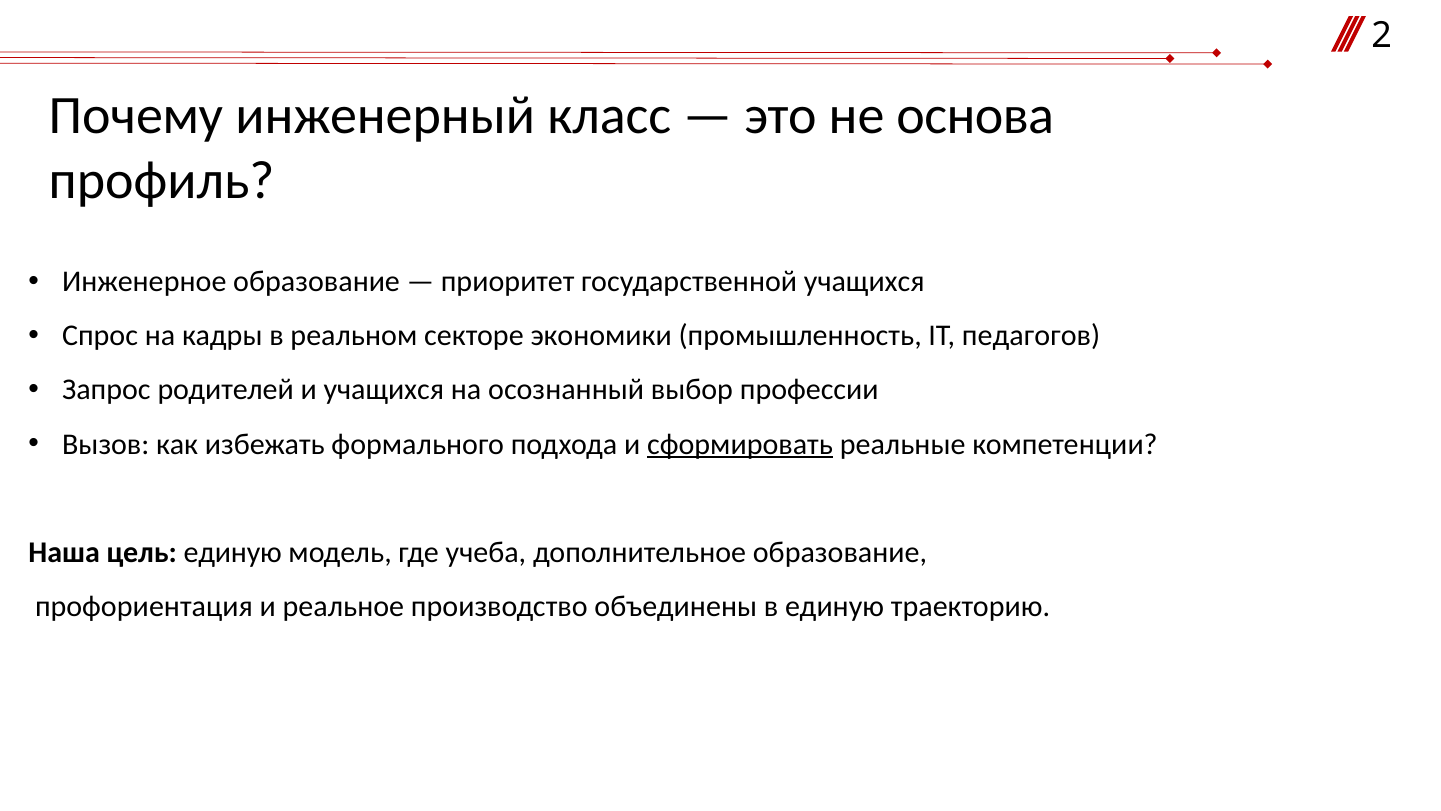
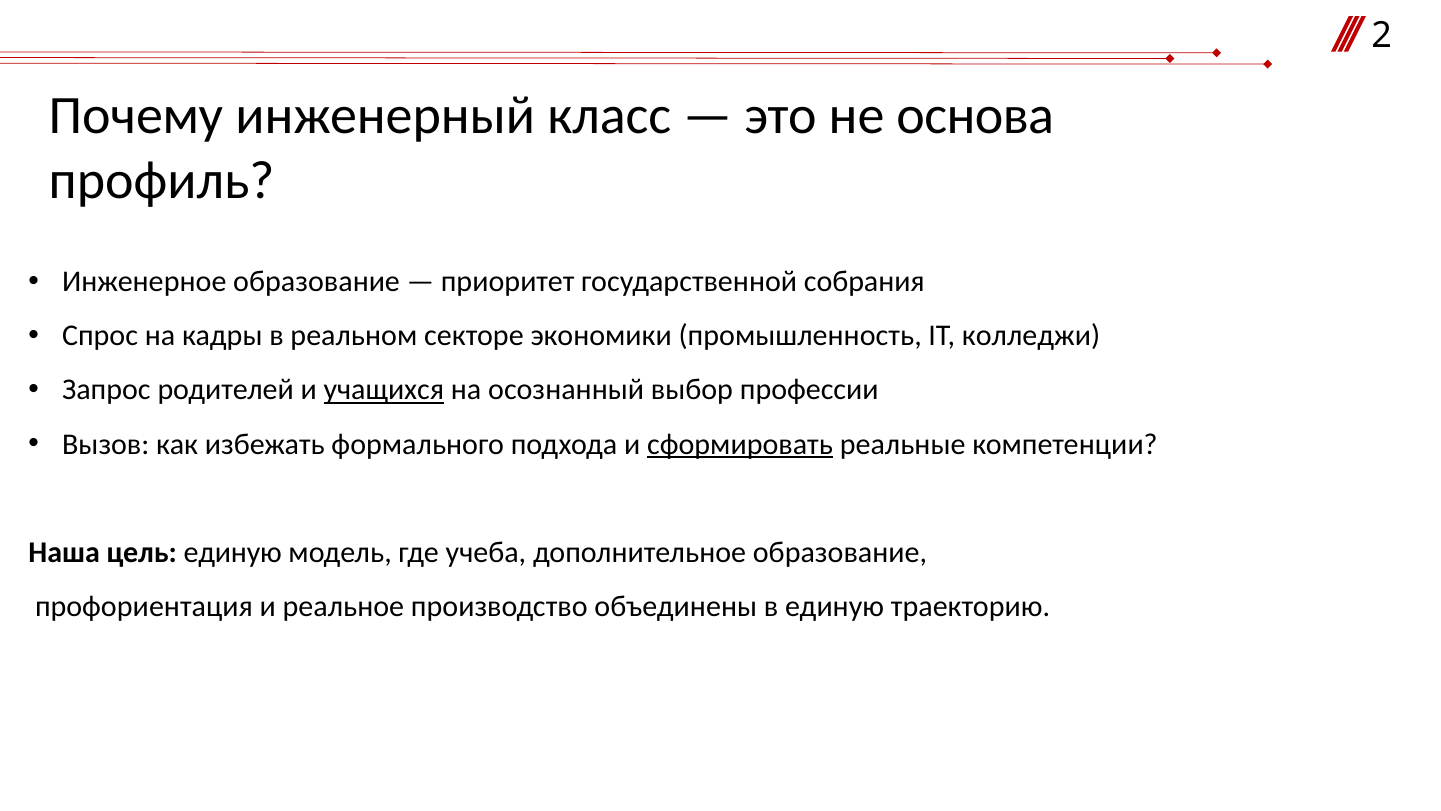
государственной учащихся: учащихся -> собрания
педагогов: педагогов -> колледжи
учащихся at (384, 390) underline: none -> present
